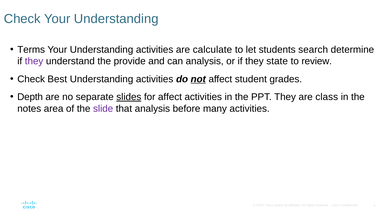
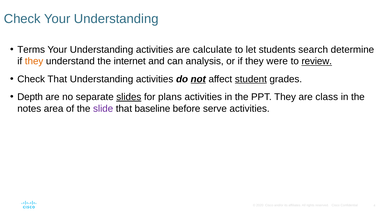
they at (34, 61) colour: purple -> orange
provide: provide -> internet
state: state -> were
review underline: none -> present
Check Best: Best -> That
student underline: none -> present
for affect: affect -> plans
that analysis: analysis -> baseline
many: many -> serve
